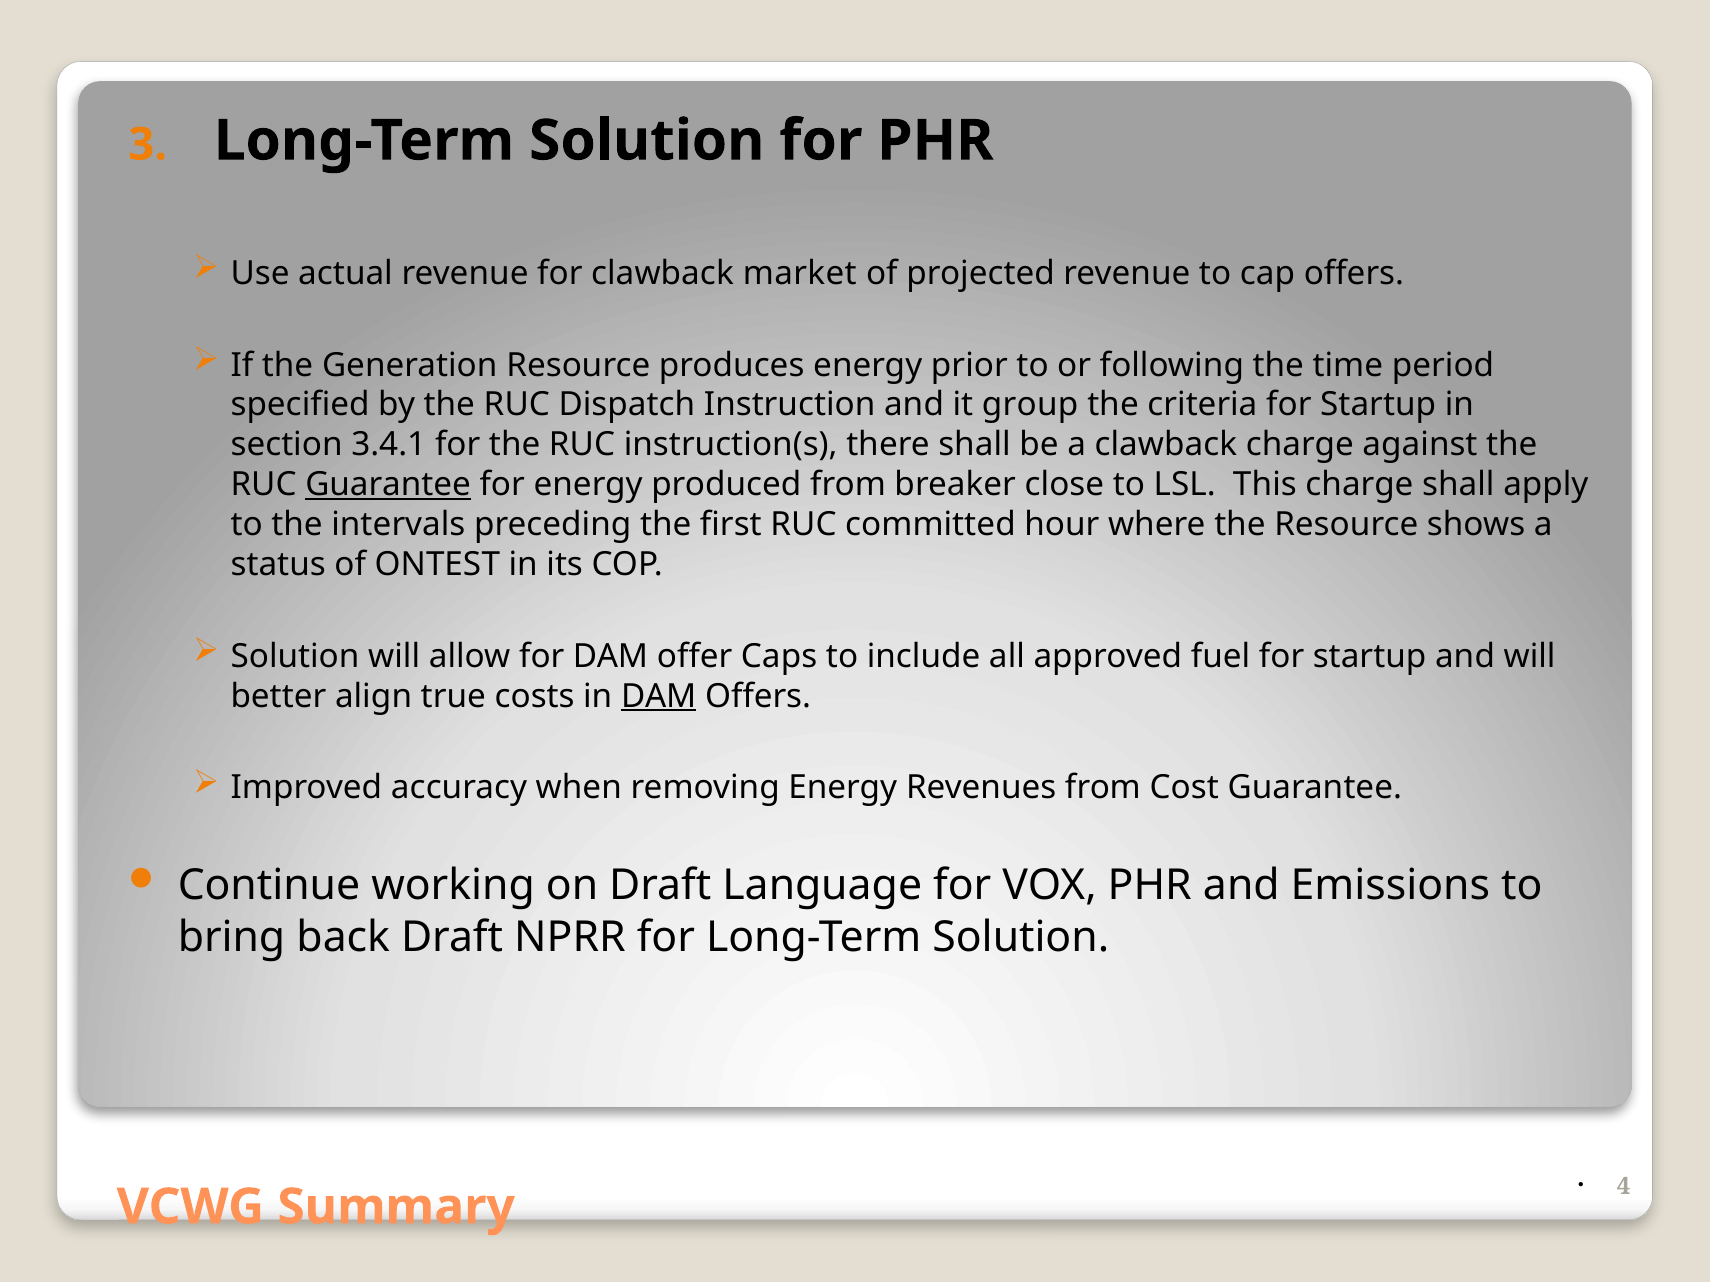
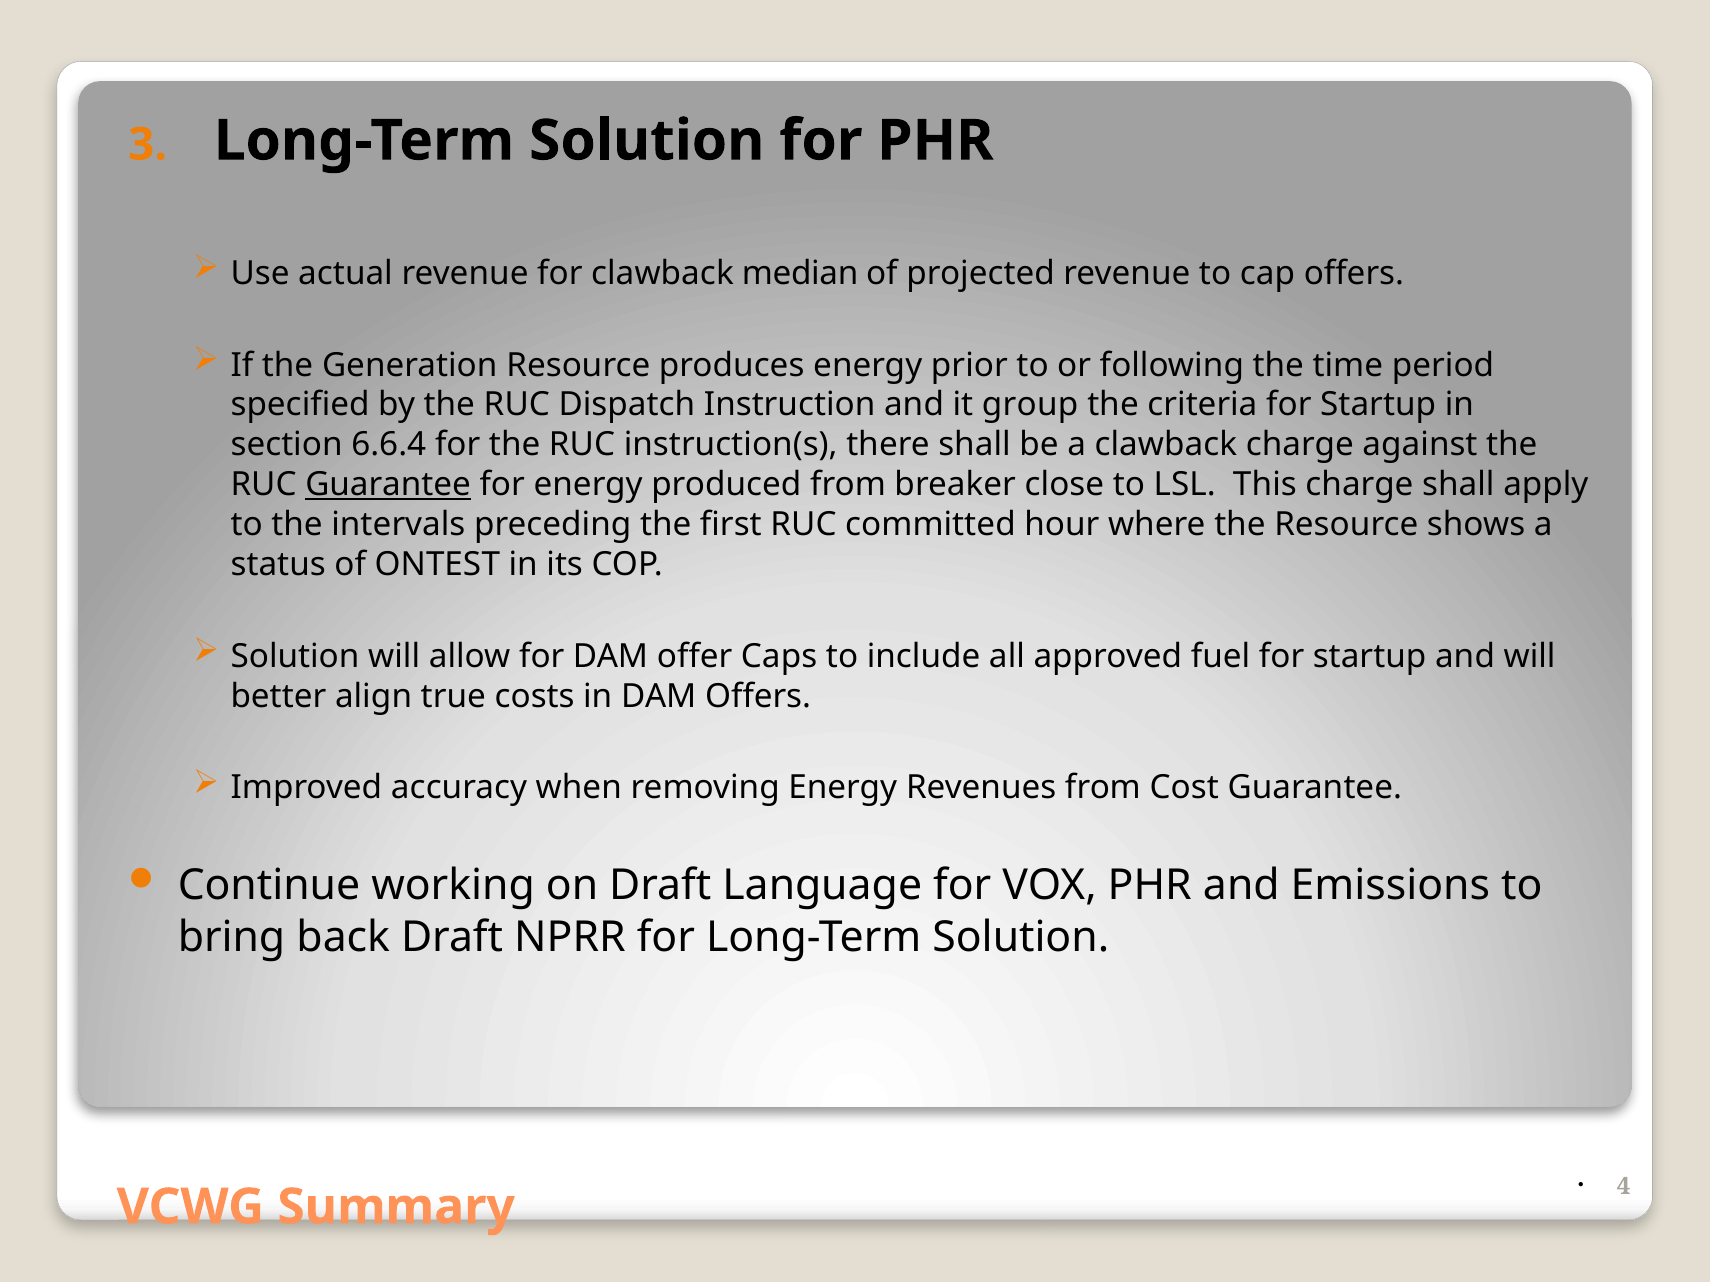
market: market -> median
3.4.1: 3.4.1 -> 6.6.4
DAM at (659, 696) underline: present -> none
